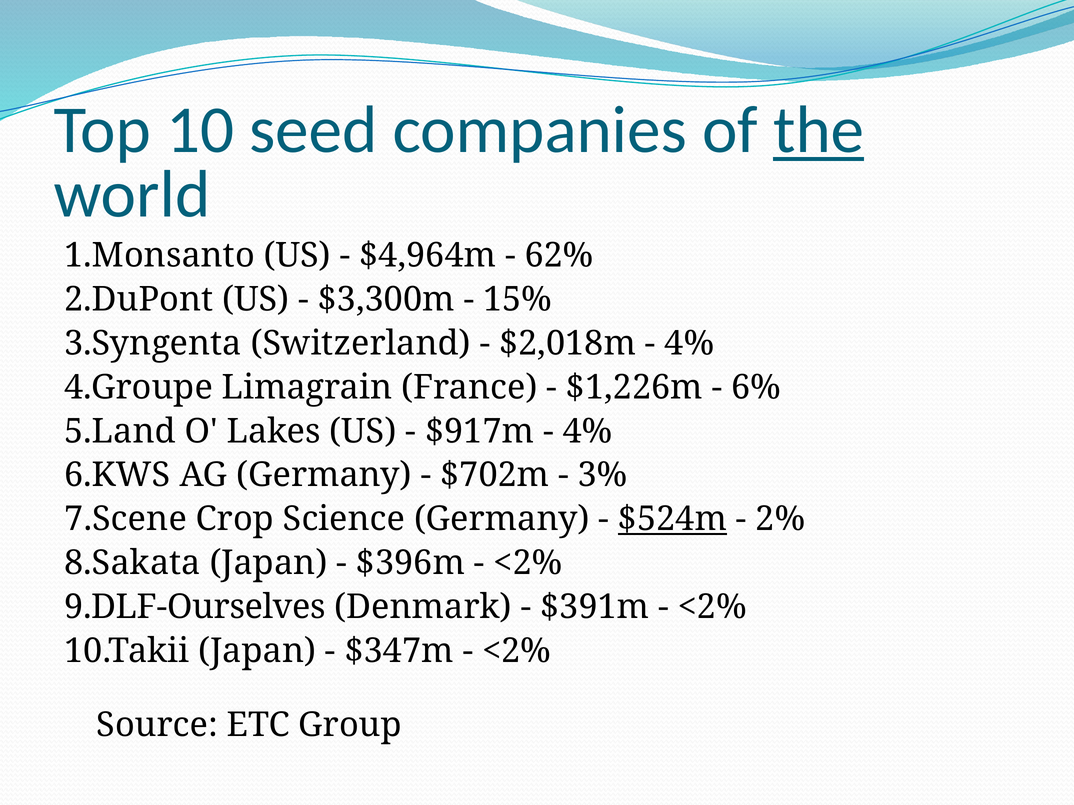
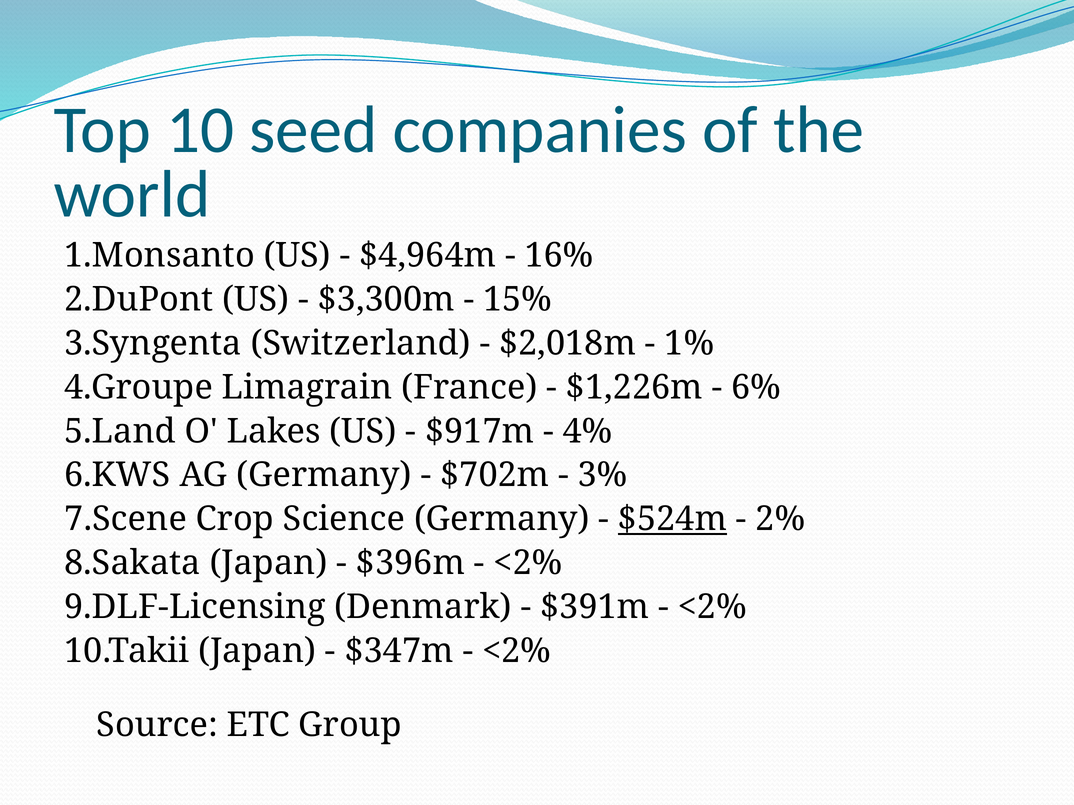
the underline: present -> none
62%: 62% -> 16%
4% at (689, 344): 4% -> 1%
9.DLF-Ourselves: 9.DLF-Ourselves -> 9.DLF-Licensing
